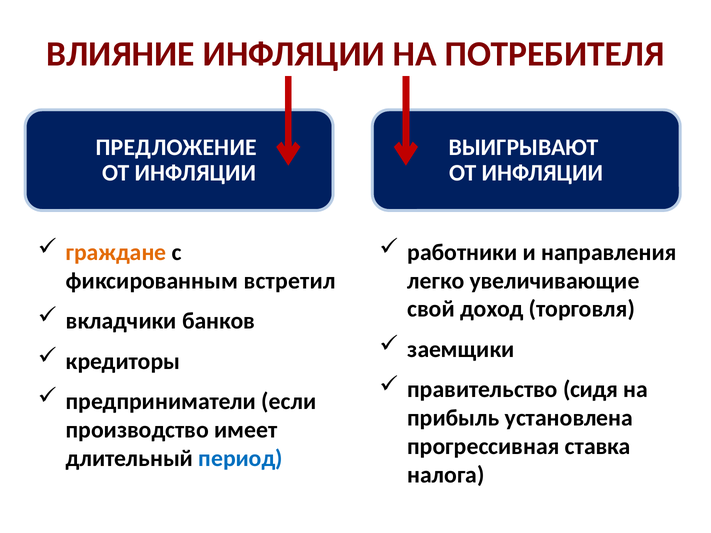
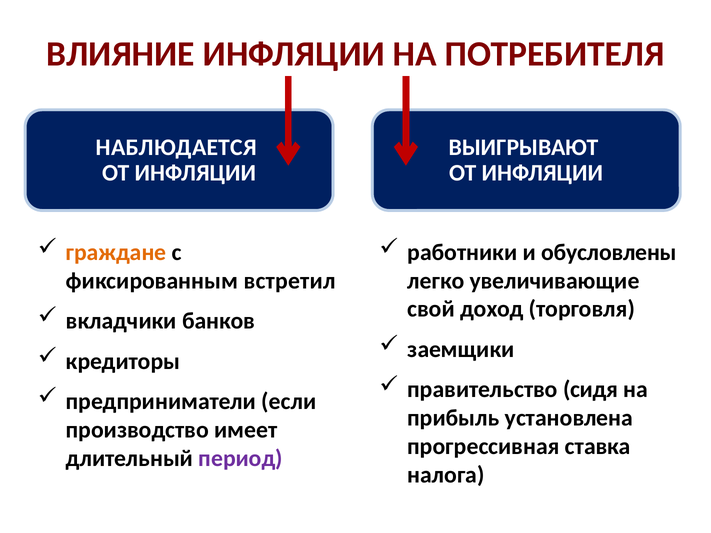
ПРЕДЛОЖЕНИЕ: ПРЕДЛОЖЕНИЕ -> НАБЛЮДАЕТСЯ
направления: направления -> обусловлены
период colour: blue -> purple
